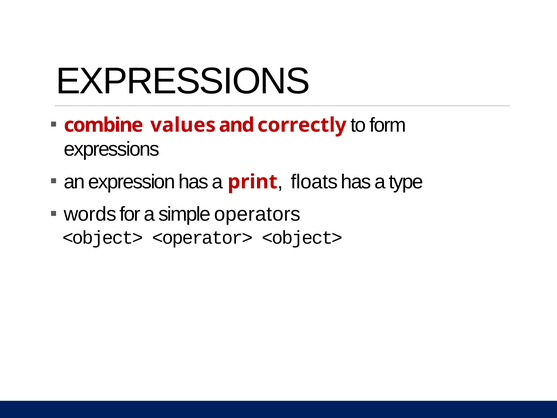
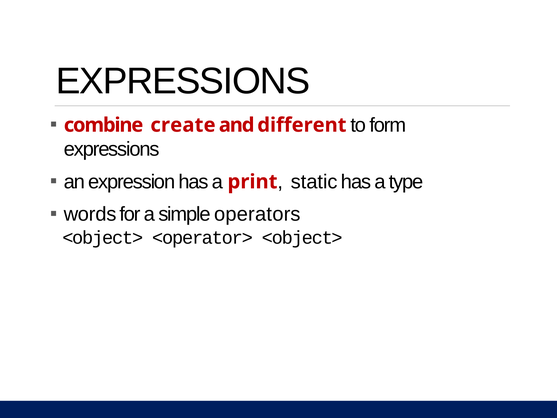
values: values -> create
correctly: correctly -> different
floats: floats -> static
